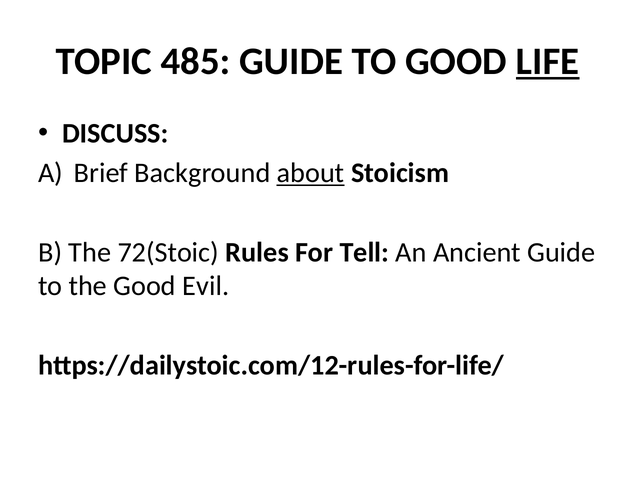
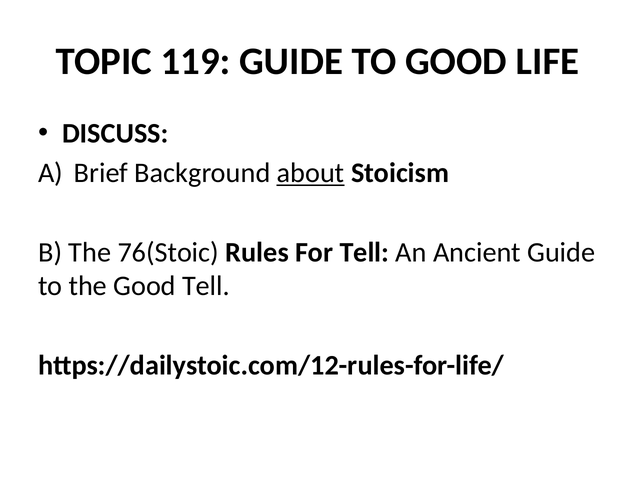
485: 485 -> 119
LIFE underline: present -> none
72(Stoic: 72(Stoic -> 76(Stoic
Good Evil: Evil -> Tell
